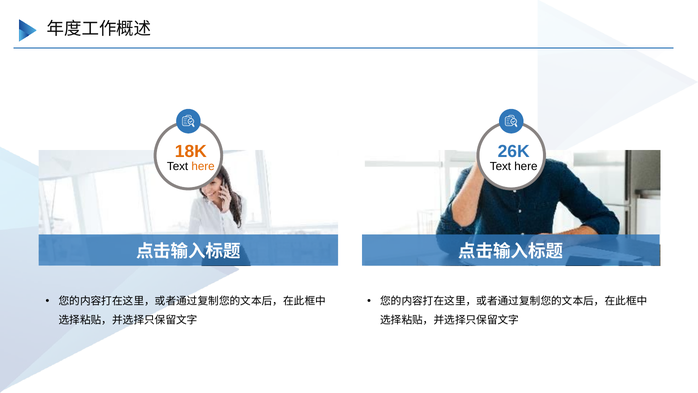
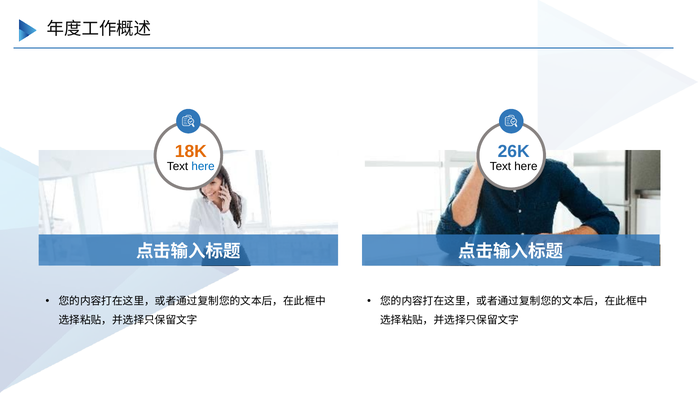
here at (203, 166) colour: orange -> blue
